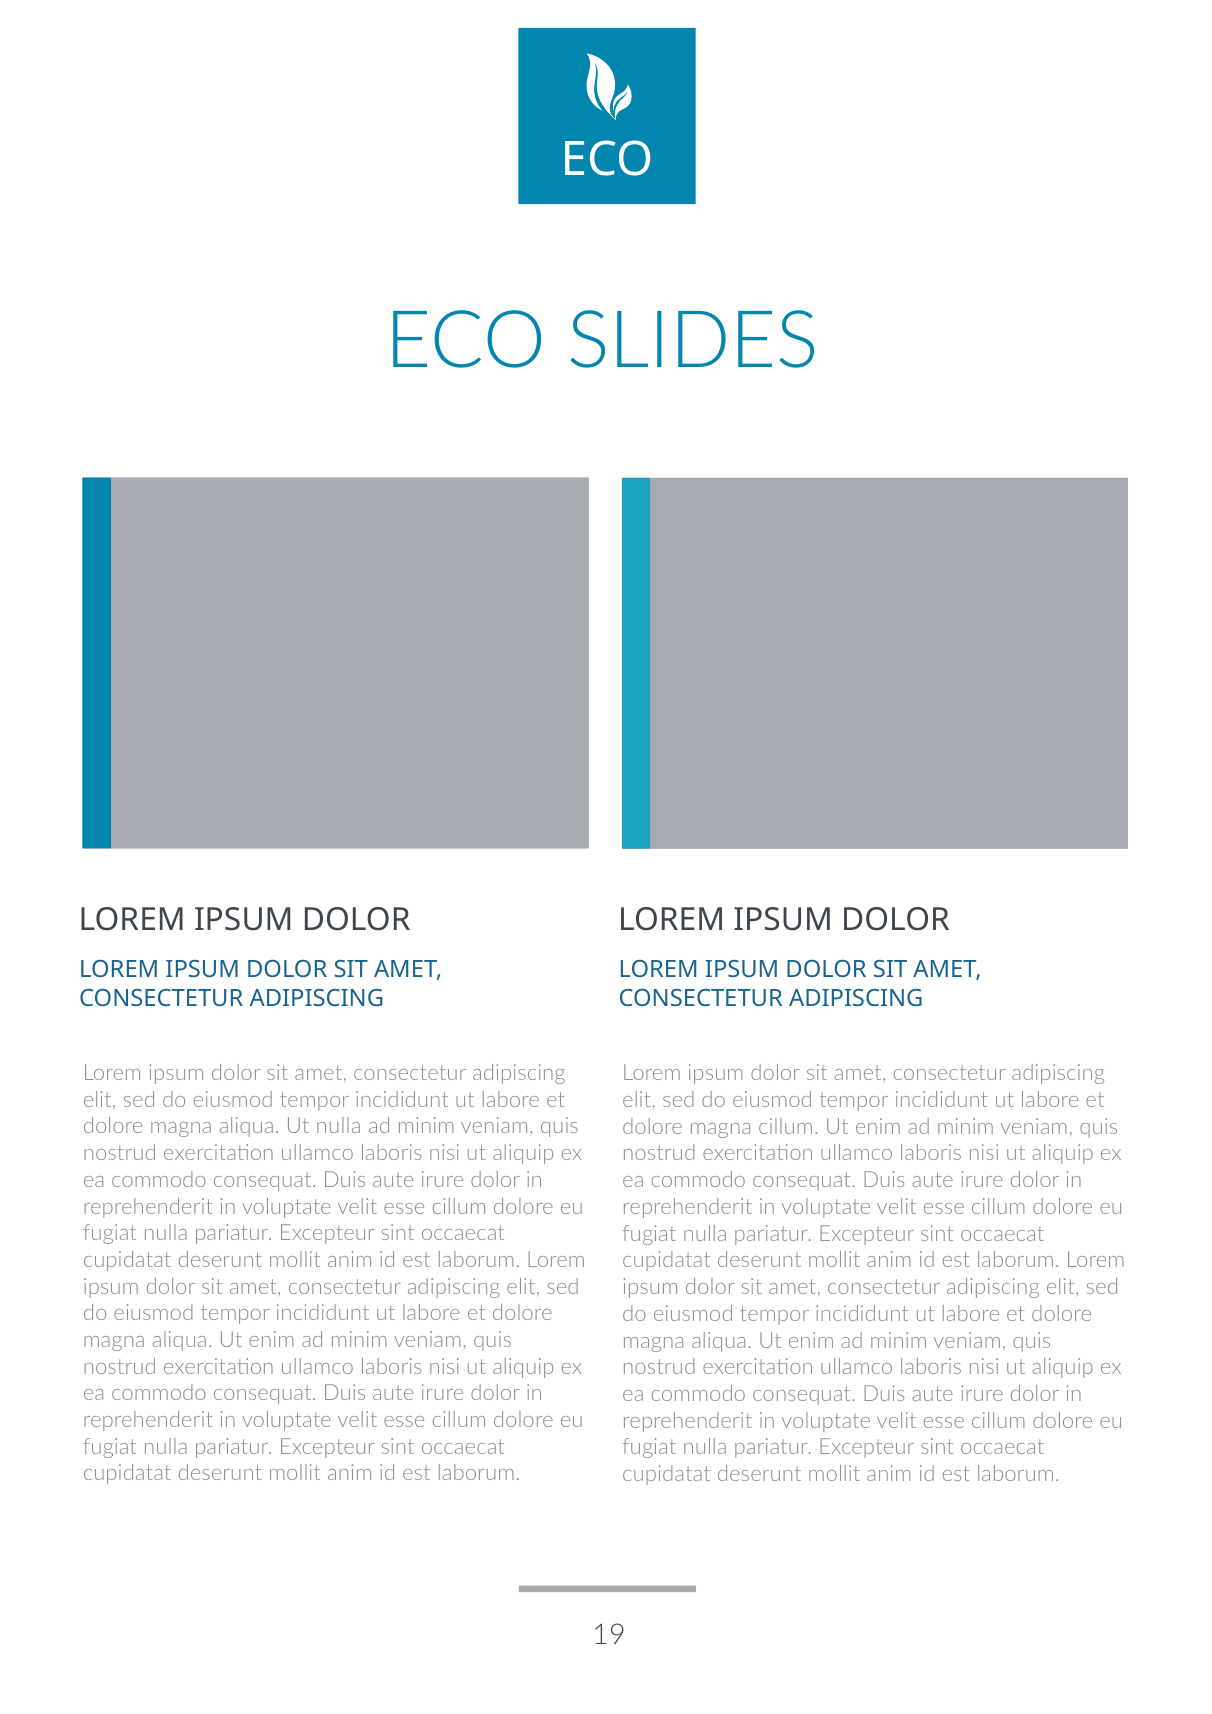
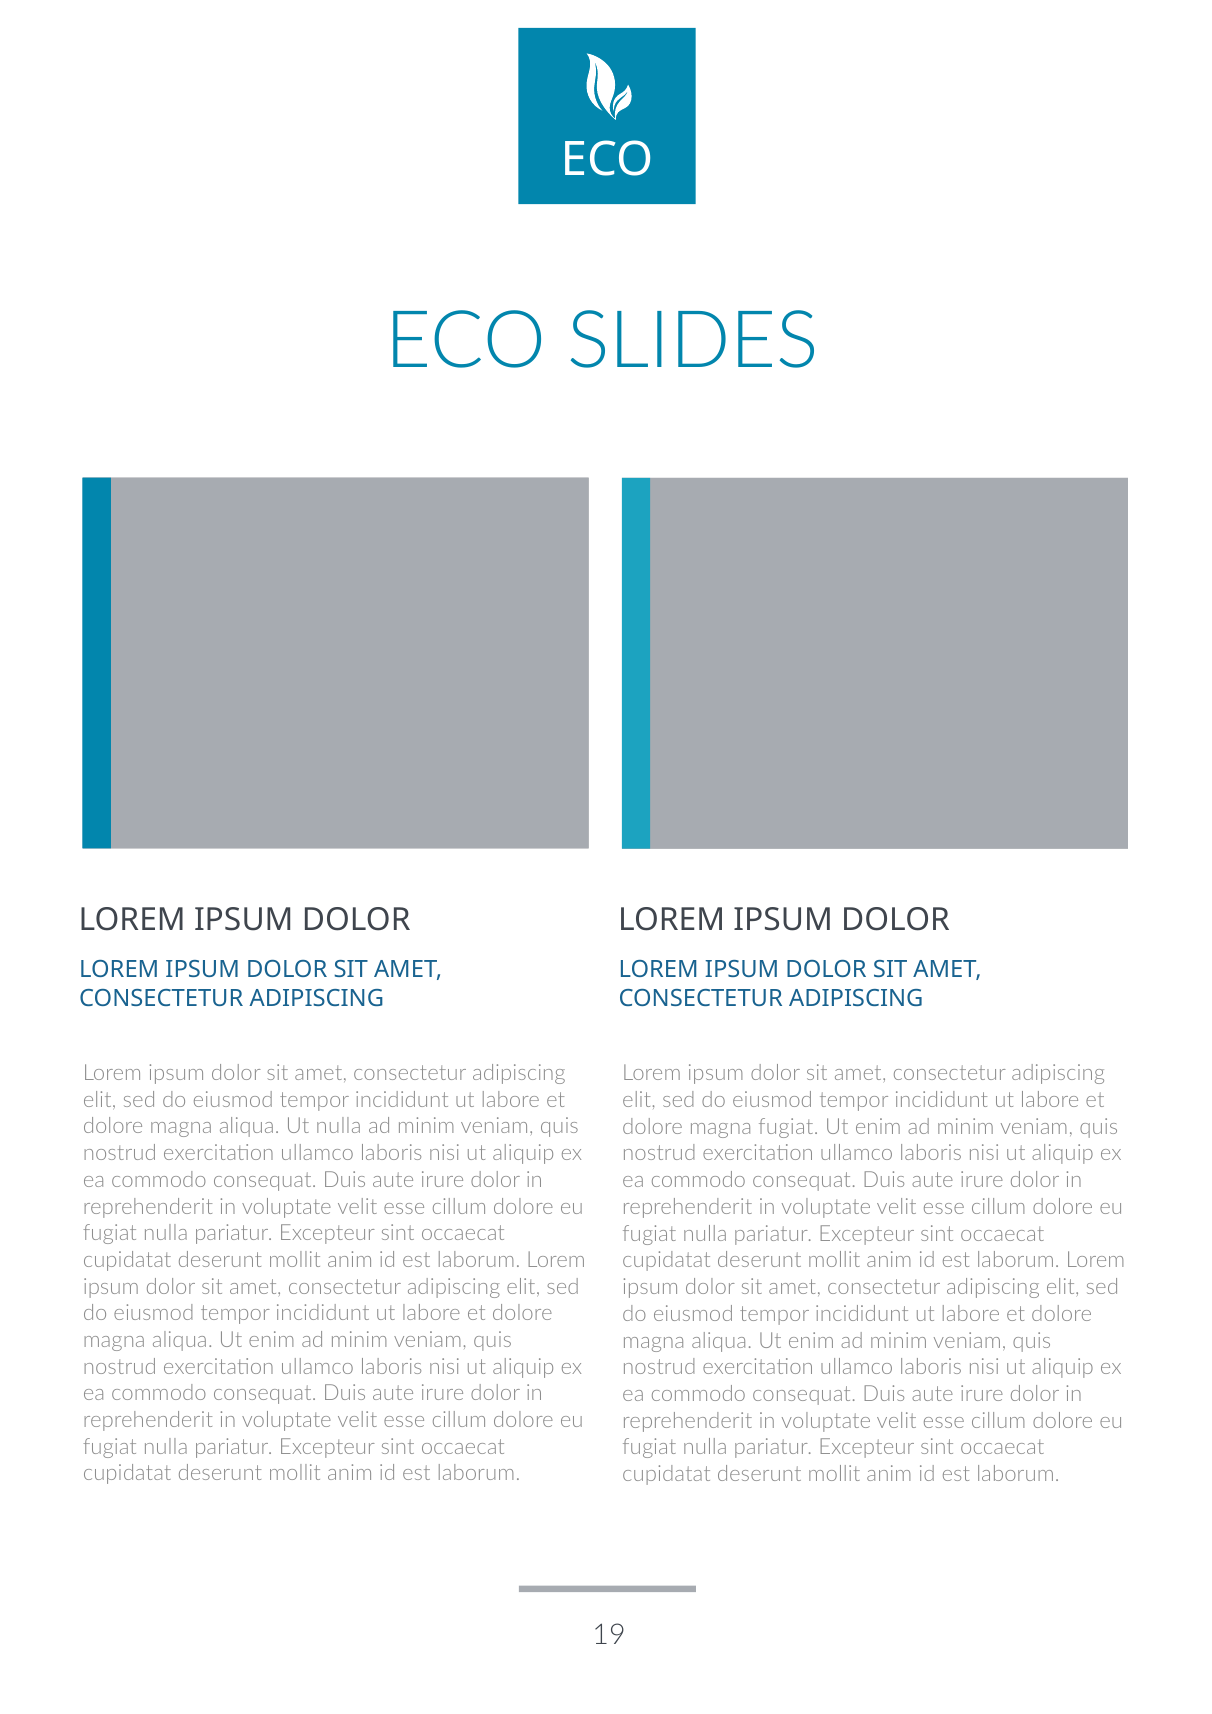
magna cillum: cillum -> fugiat
